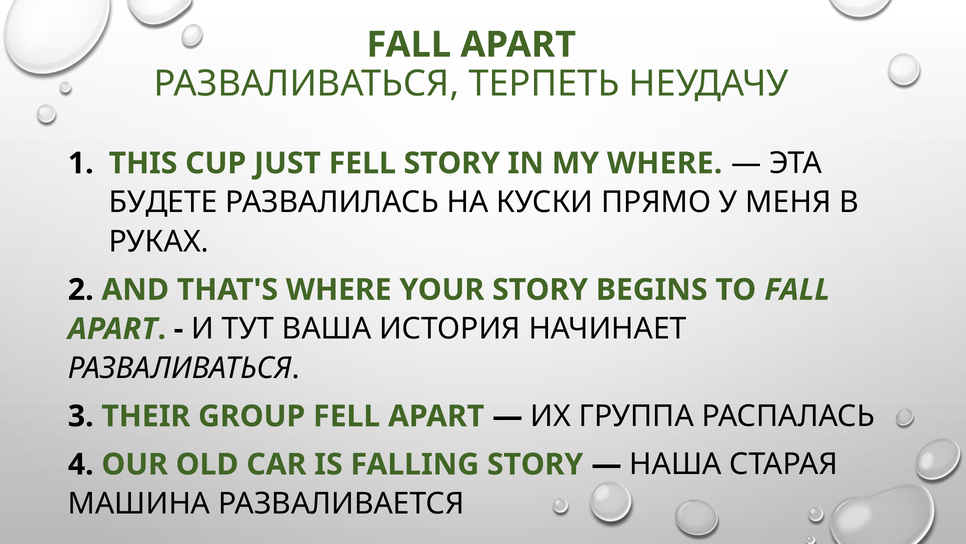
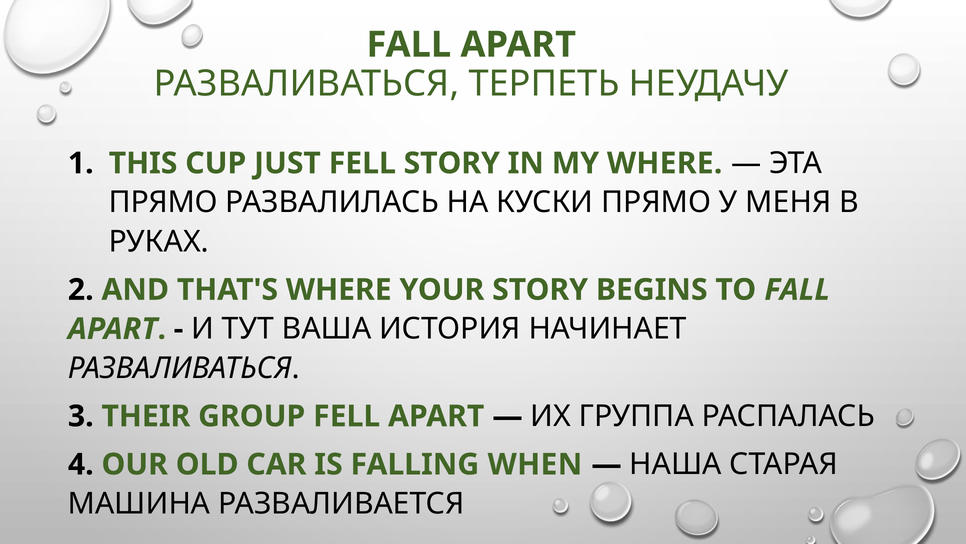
БУДЕТЕ at (163, 202): БУДЕТЕ -> ПРЯМО
FALLING STORY: STORY -> WHEN
